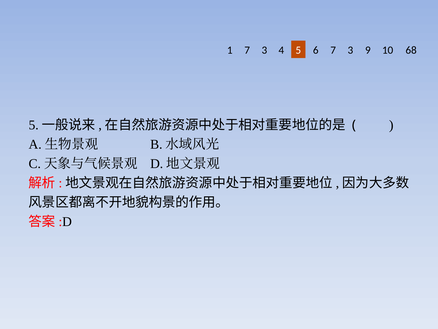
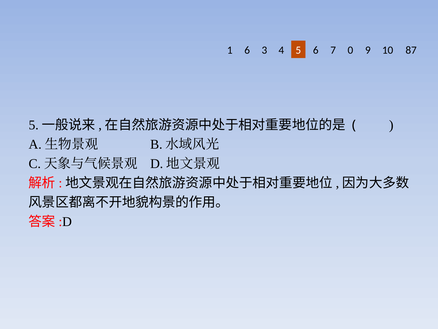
1 7: 7 -> 6
6 7 3: 3 -> 0
68: 68 -> 87
